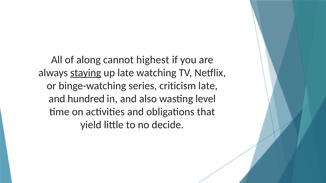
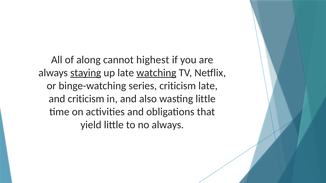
watching underline: none -> present
and hundred: hundred -> criticism
wasting level: level -> little
no decide: decide -> always
